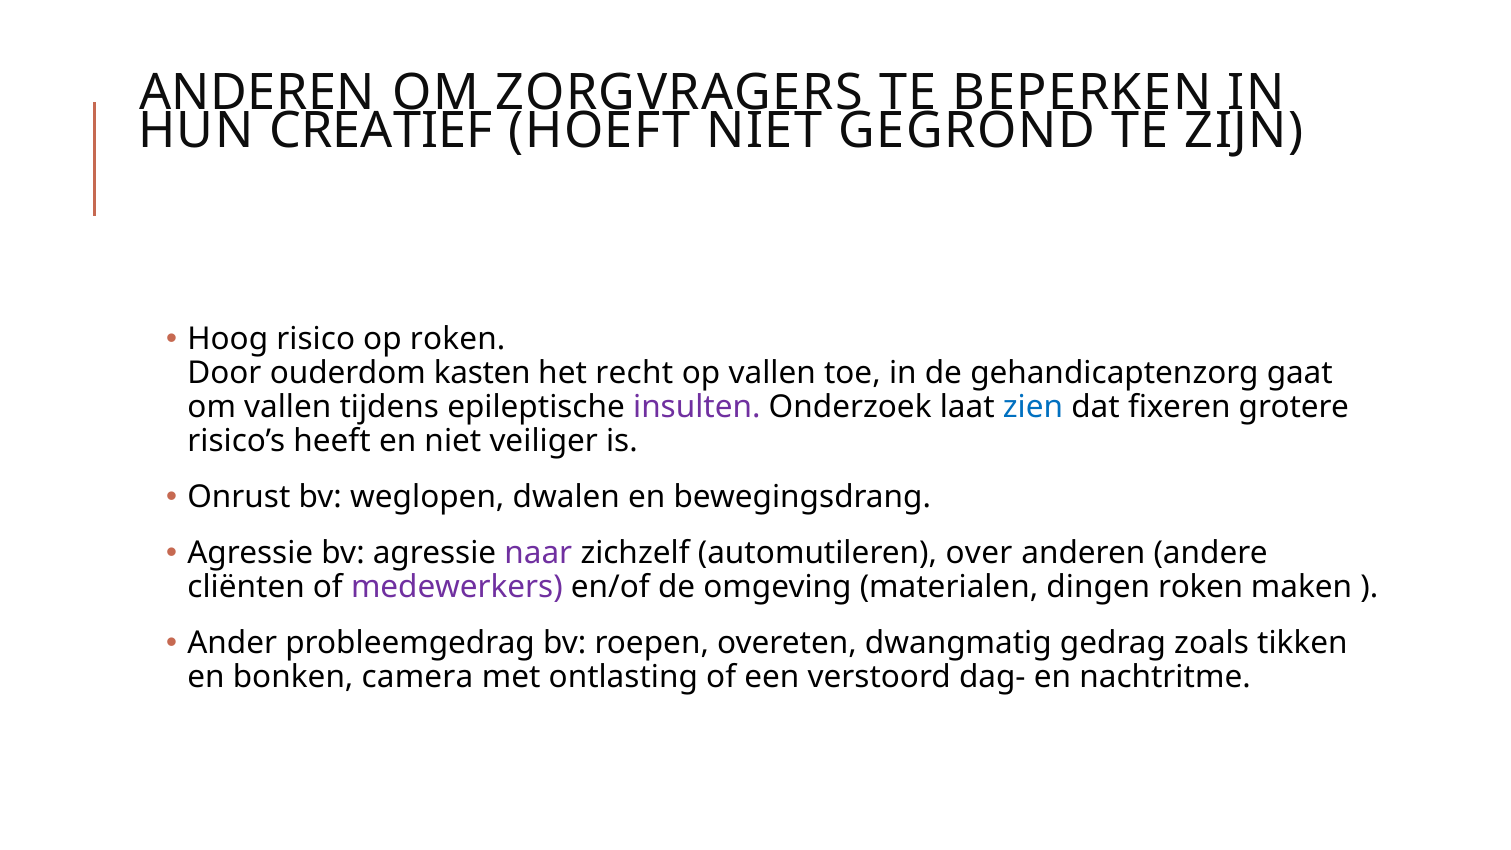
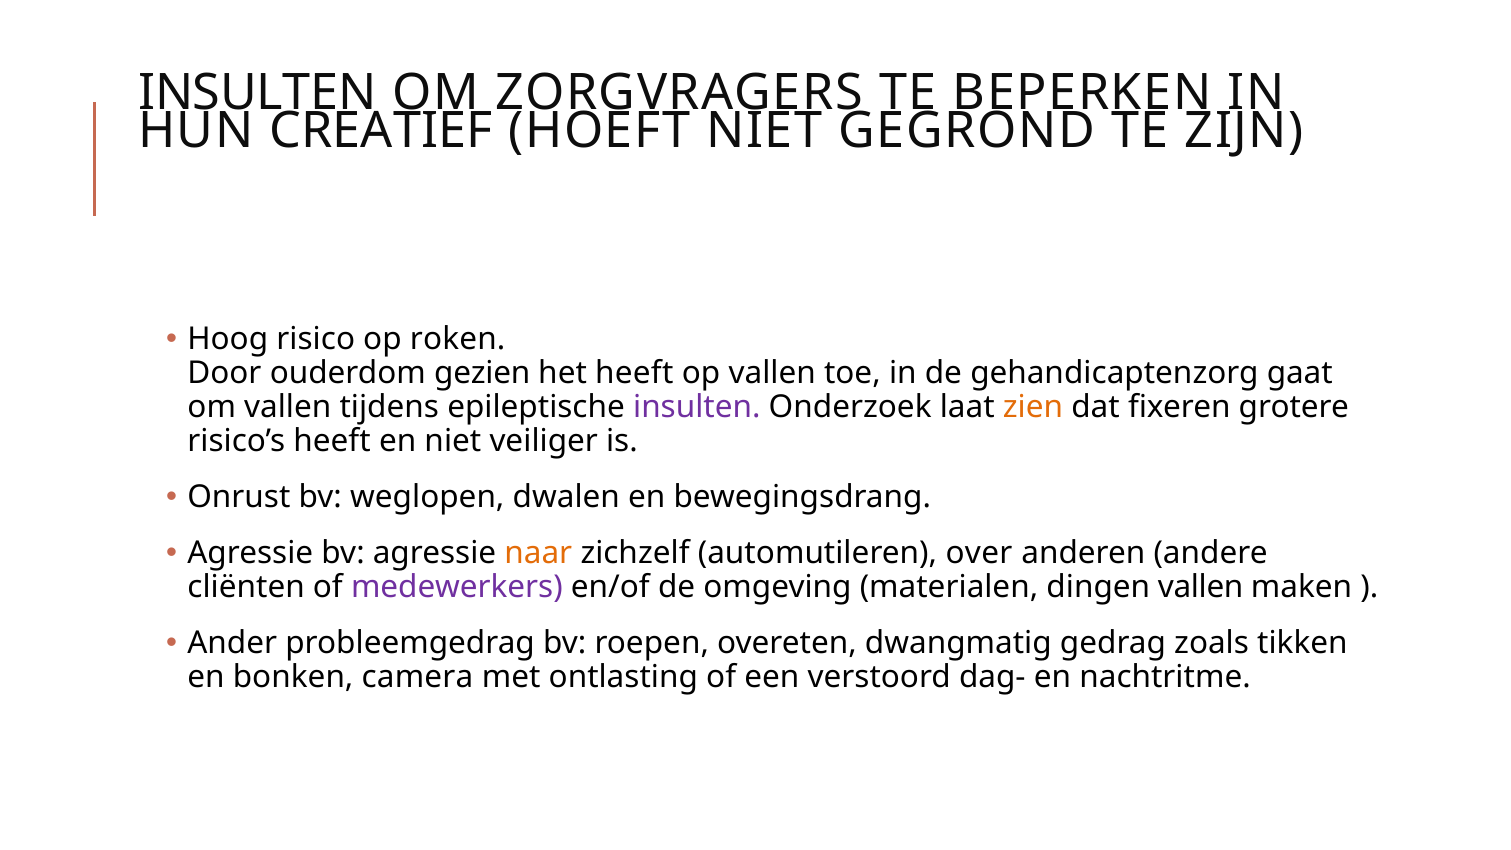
ANDEREN at (257, 93): ANDEREN -> INSULTEN
kasten: kasten -> gezien
het recht: recht -> heeft
zien colour: blue -> orange
naar colour: purple -> orange
dingen roken: roken -> vallen
